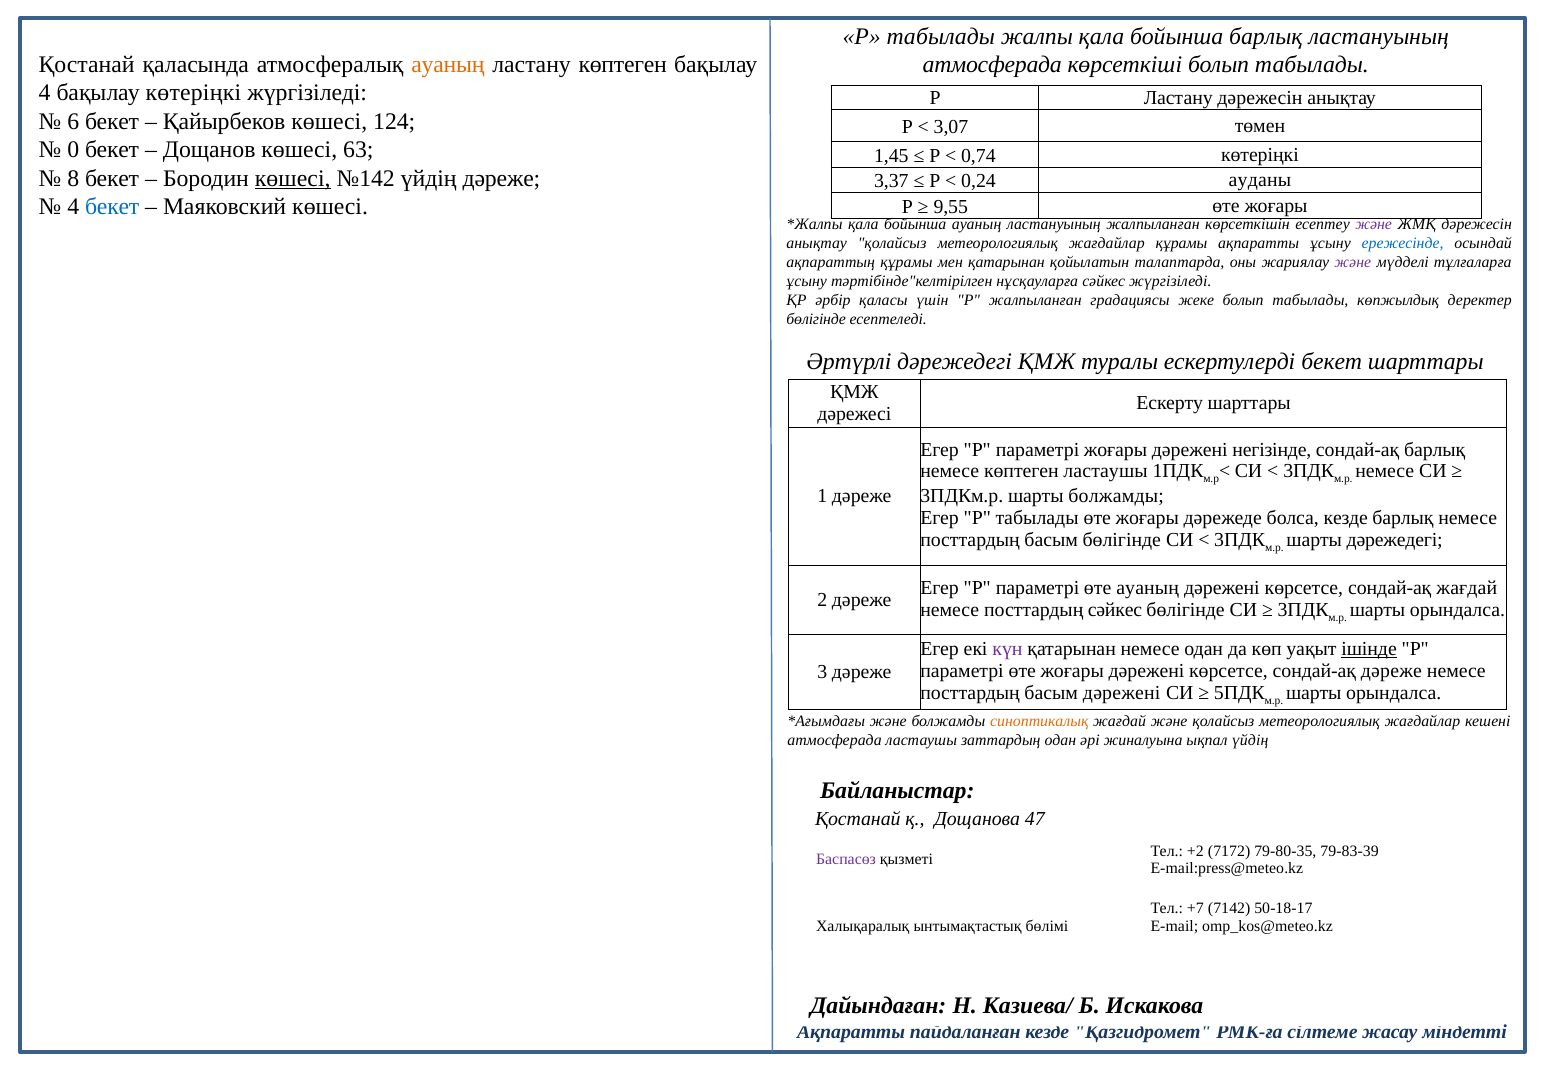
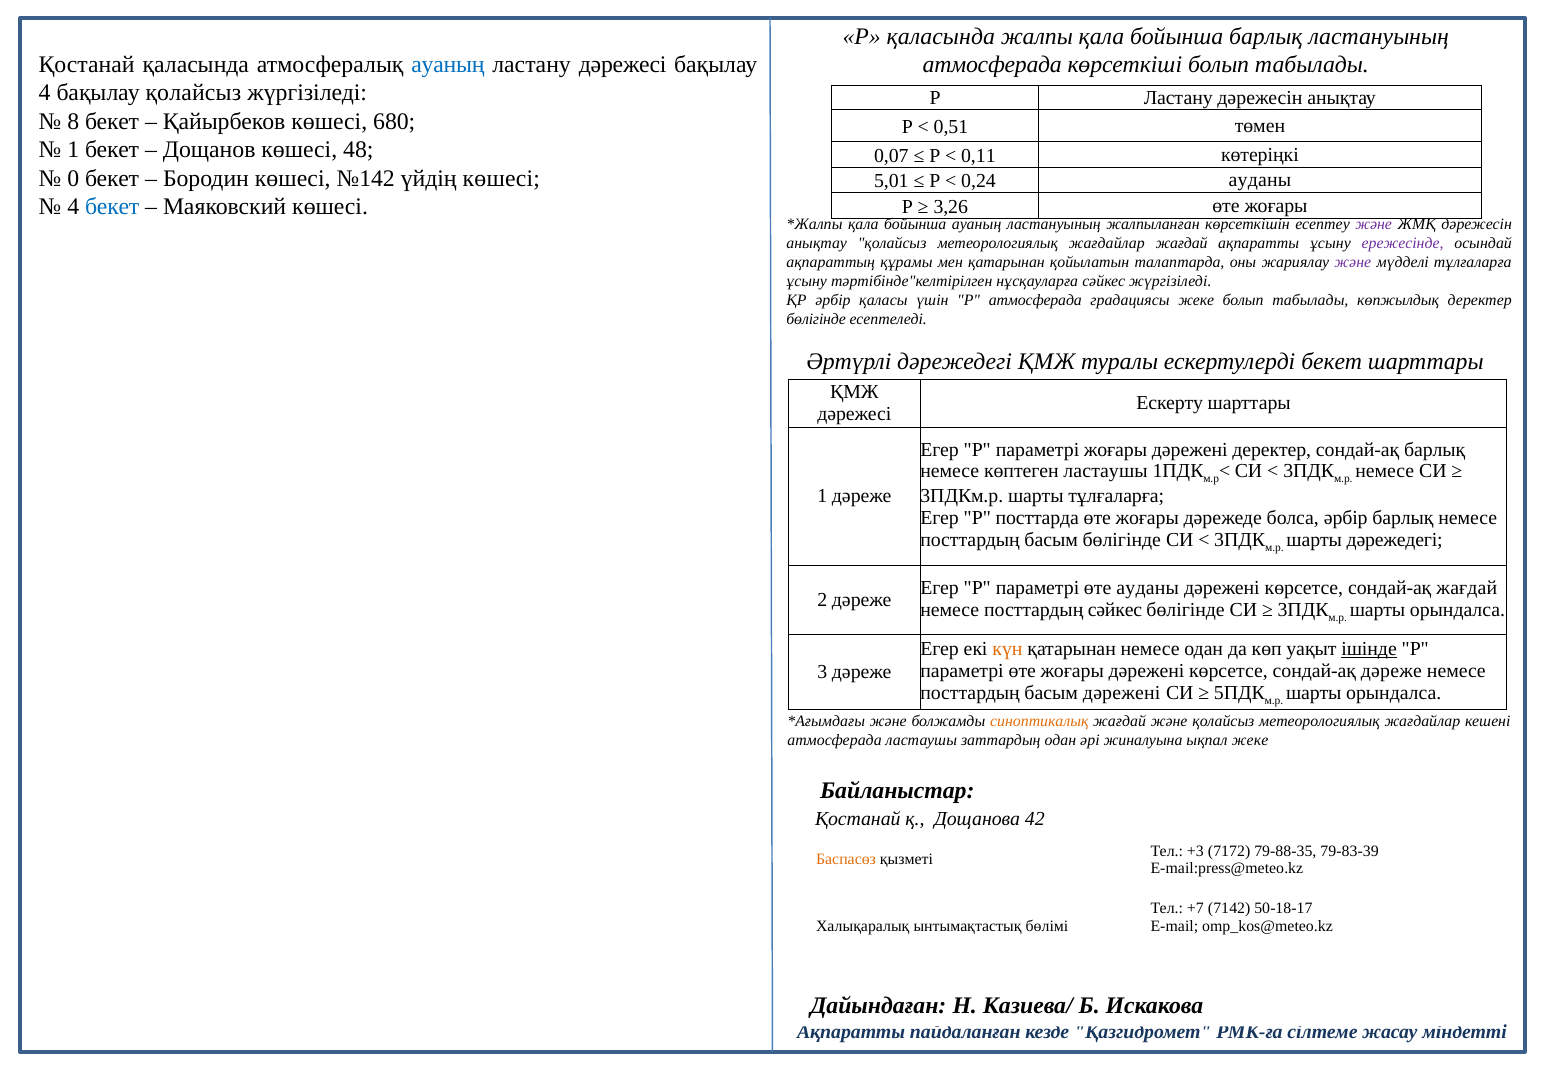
Р табылады: табылады -> қаласында
ауаның at (448, 64) colour: orange -> blue
ластану көптеген: көптеген -> дәрежесі
бақылау көтеріңкі: көтеріңкі -> қолайсыз
6: 6 -> 8
124: 124 -> 680
3,07: 3,07 -> 0,51
0 at (73, 150): 0 -> 1
63: 63 -> 48
1,45: 1,45 -> 0,07
0,74: 0,74 -> 0,11
8: 8 -> 0
көшесі at (293, 178) underline: present -> none
үйдің дәреже: дәреже -> көшесі
3,37: 3,37 -> 5,01
9,55: 9,55 -> 3,26
жағдайлар құрамы: құрамы -> жағдай
ережесінде colour: blue -> purple
Р жалпыланған: жалпыланған -> атмосферада
дәрежені негізінде: негізінде -> деректер
шарты болжамды: болжамды -> тұлғаларға
P табылады: табылады -> посттарда
болса кезде: кезде -> әрбір
өте ауаның: ауаның -> ауданы
күн colour: purple -> orange
ықпал үйдің: үйдің -> жеке
47: 47 -> 42
+2: +2 -> +3
79-80-35: 79-80-35 -> 79-88-35
Баспасөз colour: purple -> orange
